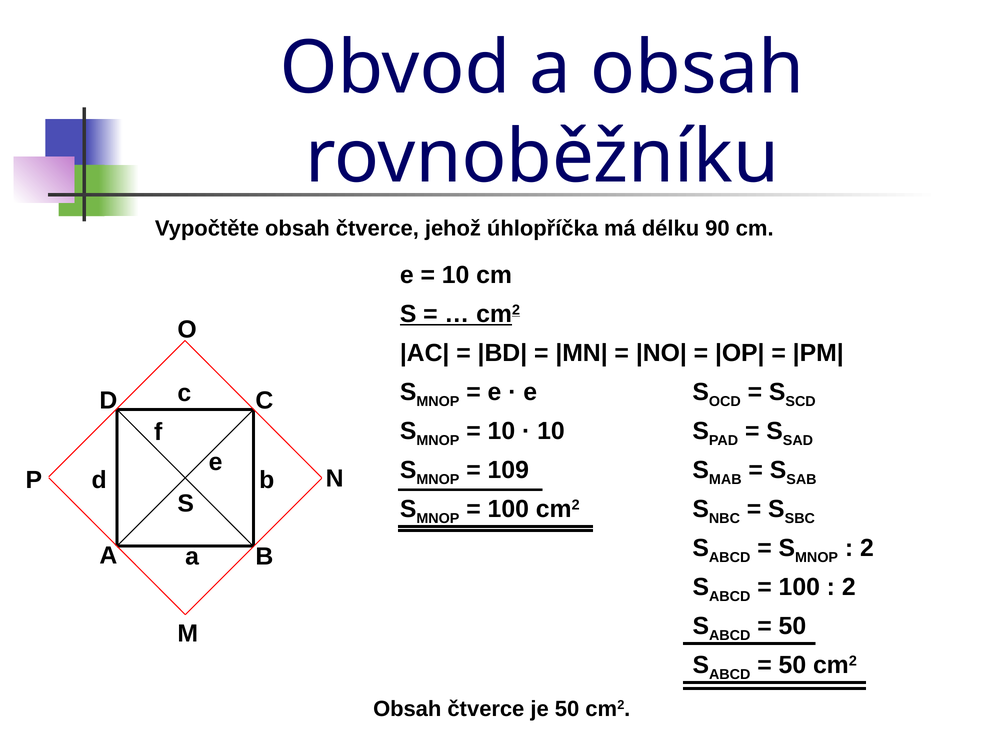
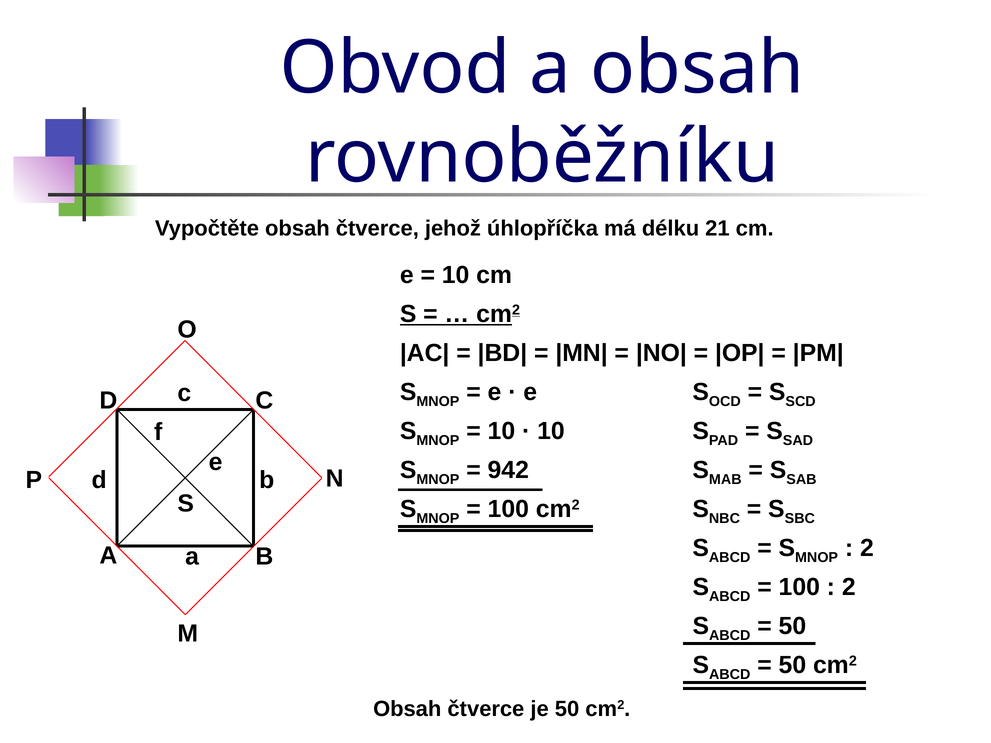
90: 90 -> 21
109: 109 -> 942
